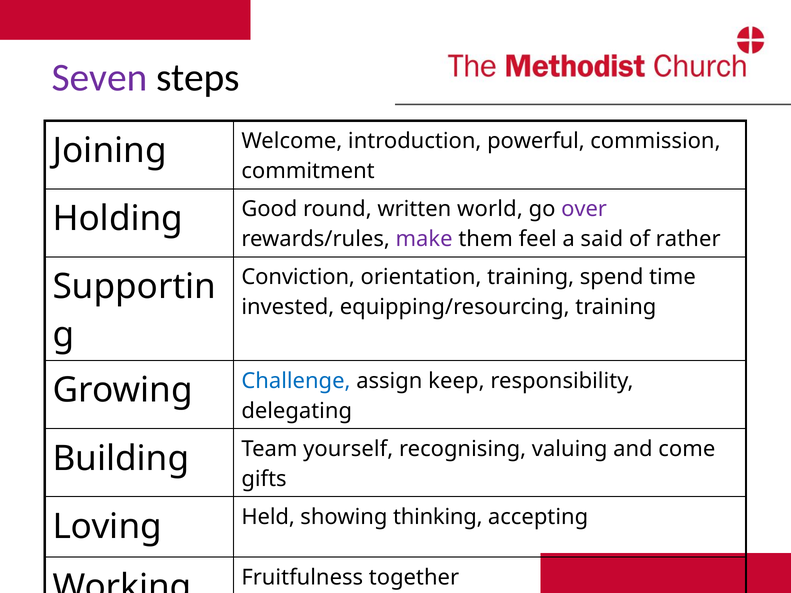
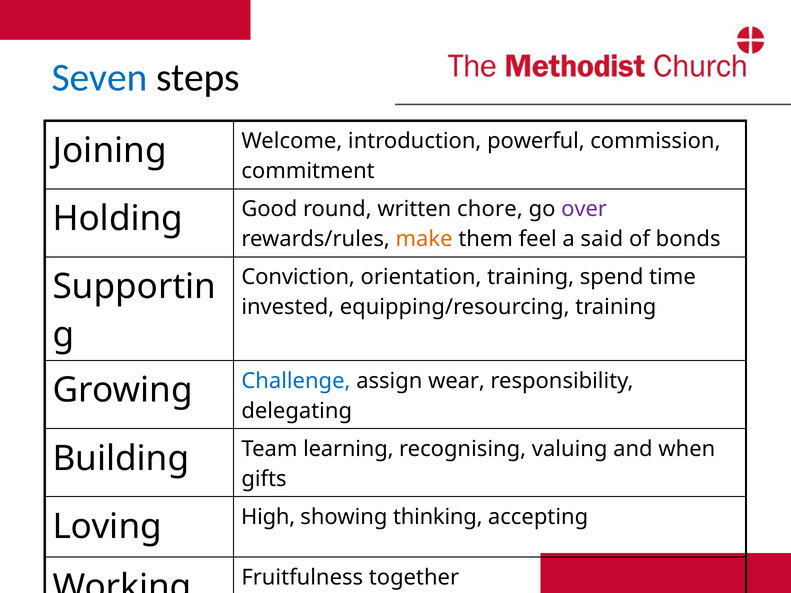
Seven colour: purple -> blue
world: world -> chore
make colour: purple -> orange
rather: rather -> bonds
keep: keep -> wear
yourself: yourself -> learning
come: come -> when
Held: Held -> High
